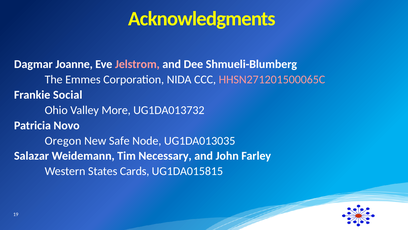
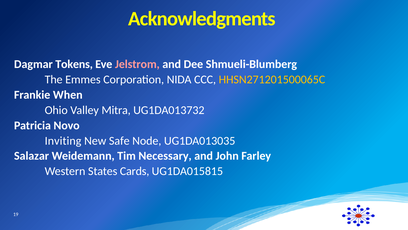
Joanne: Joanne -> Tokens
HHSN271201500065C colour: pink -> yellow
Social: Social -> When
More: More -> Mitra
Oregon: Oregon -> Inviting
